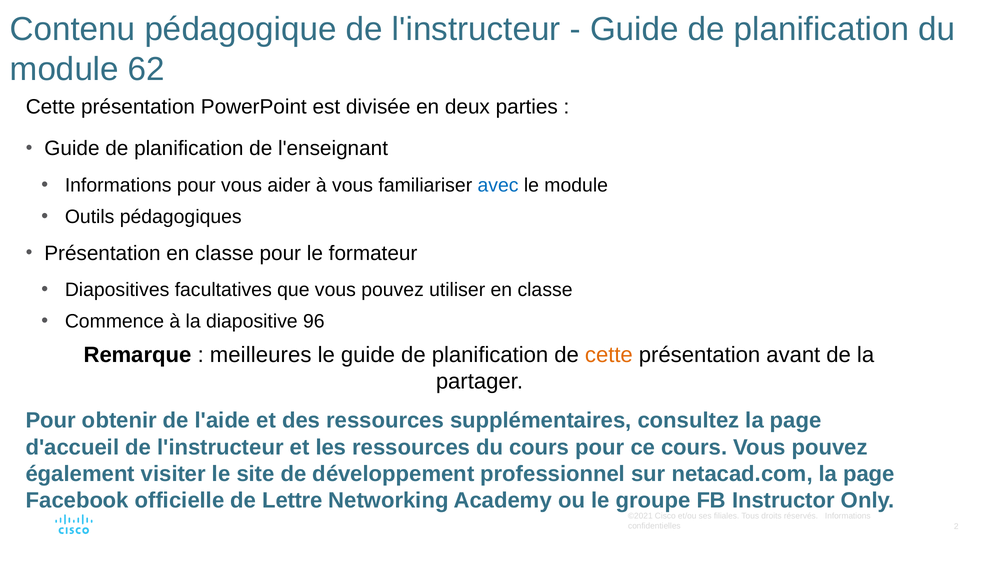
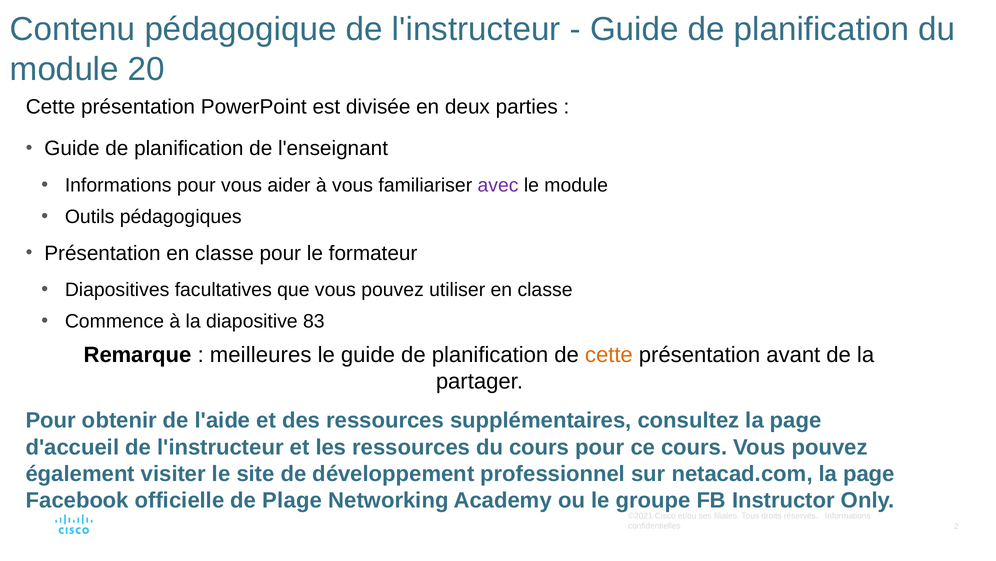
62: 62 -> 20
avec colour: blue -> purple
96: 96 -> 83
Lettre: Lettre -> Plage
